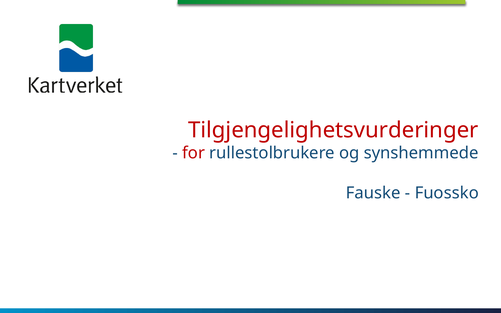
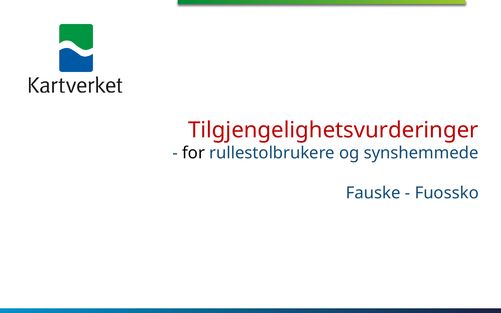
for colour: red -> black
